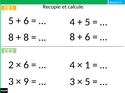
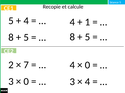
6 at (26, 21): 6 -> 4
5 at (87, 22): 5 -> 1
6 at (87, 37): 6 -> 5
8 at (26, 38): 8 -> 5
6 at (26, 65): 6 -> 7
1 at (87, 66): 1 -> 0
9 at (26, 82): 9 -> 0
5 at (87, 82): 5 -> 4
